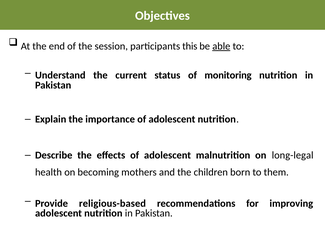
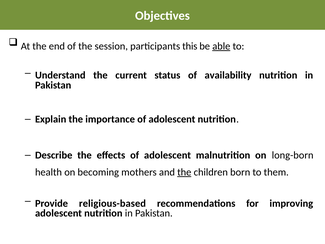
monitoring: monitoring -> availability
long-legal: long-legal -> long-born
the at (184, 172) underline: none -> present
